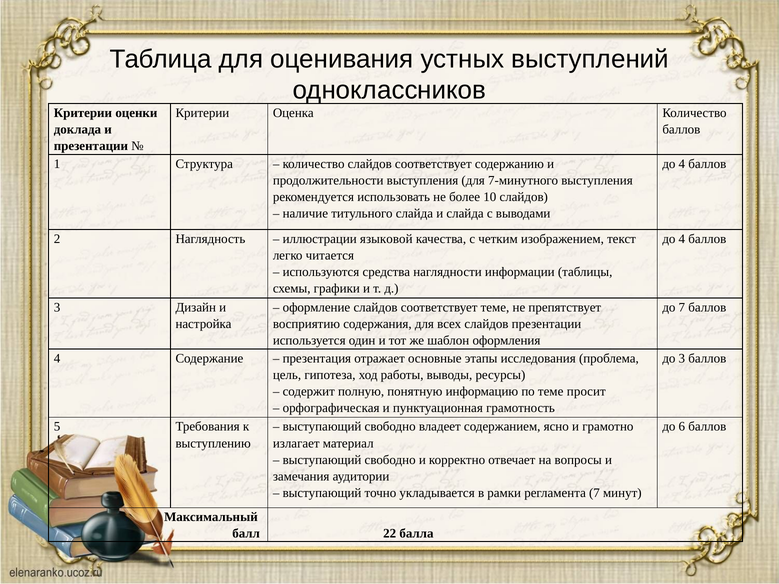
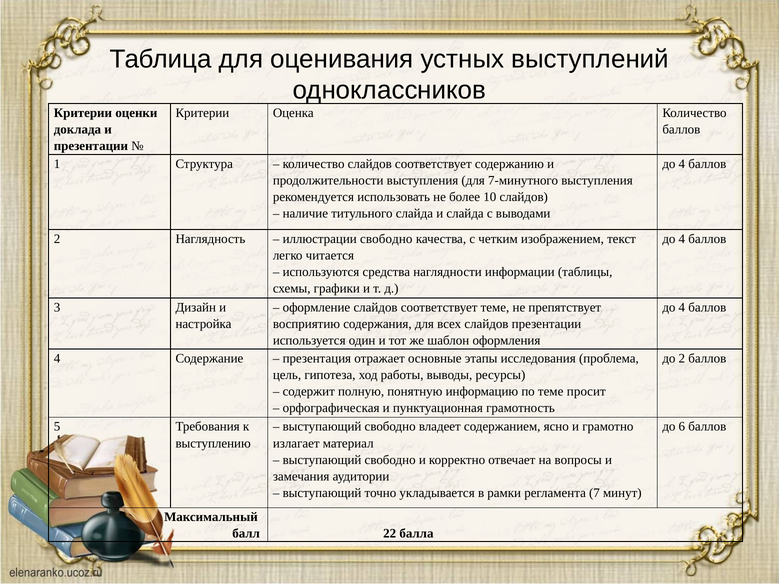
иллюстрации языковой: языковой -> свободно
7 at (682, 308): 7 -> 4
до 3: 3 -> 2
